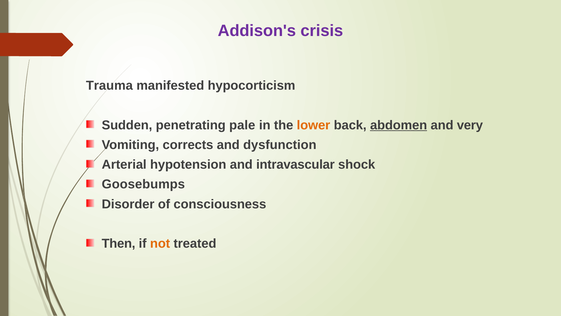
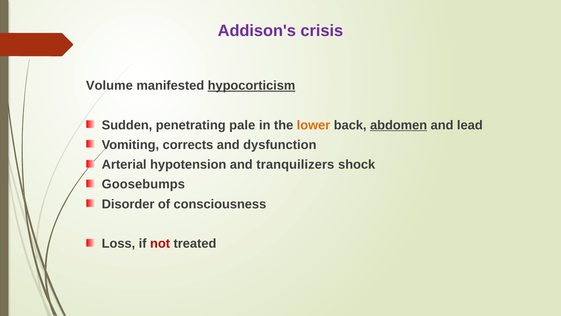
Trauma: Trauma -> Volume
hypocorticism underline: none -> present
very: very -> lead
intravascular: intravascular -> tranquilizers
Then: Then -> Loss
not colour: orange -> red
